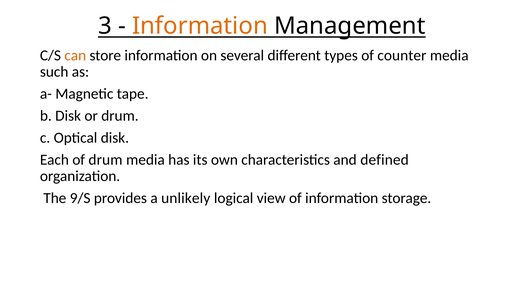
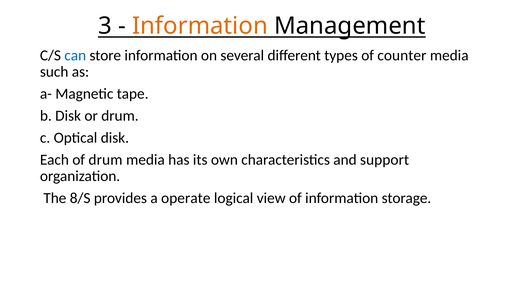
can colour: orange -> blue
defined: defined -> support
9/S: 9/S -> 8/S
unlikely: unlikely -> operate
